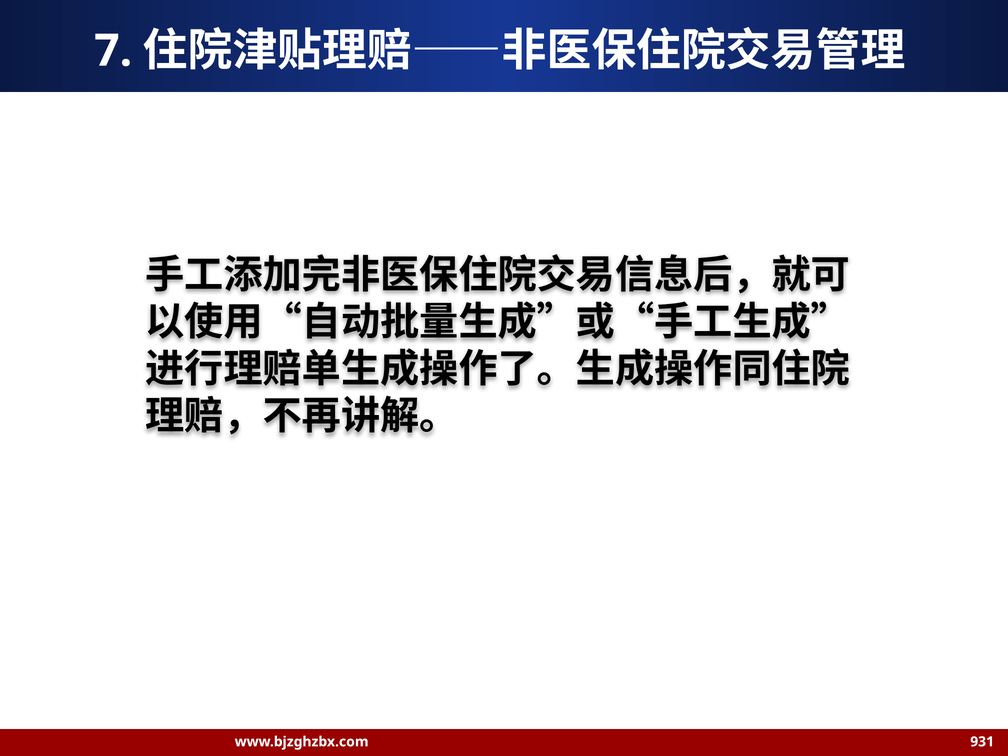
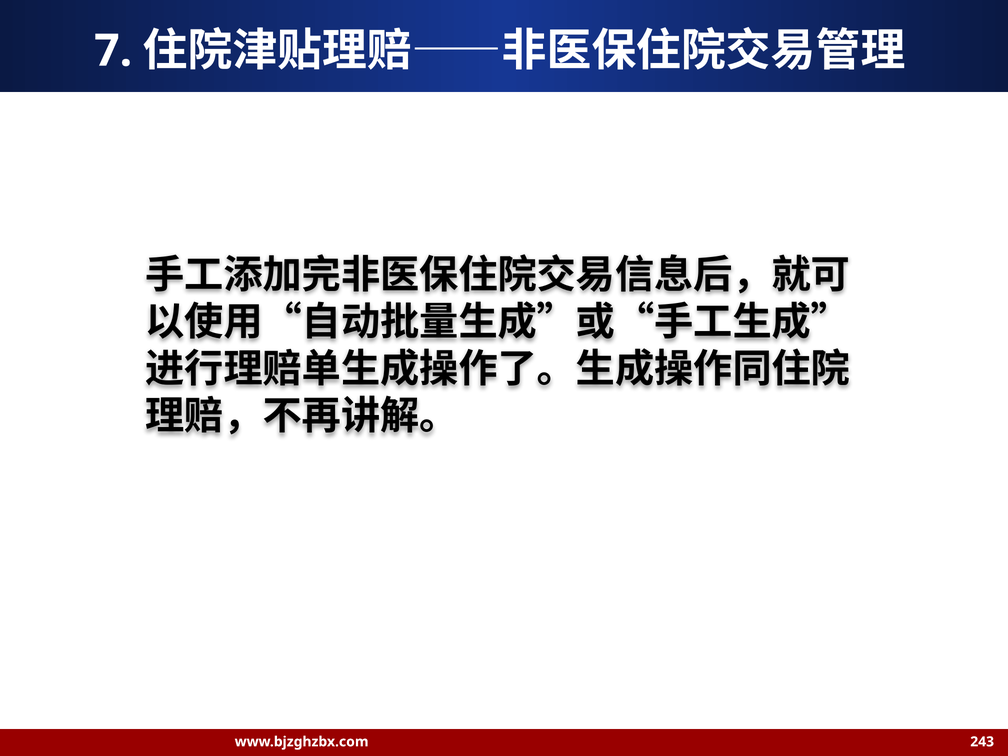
931: 931 -> 243
